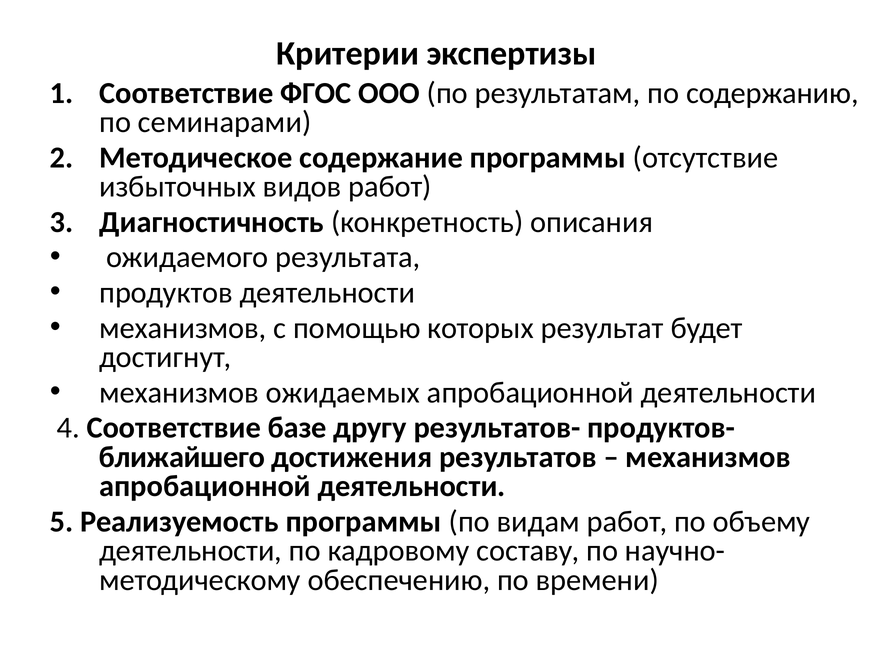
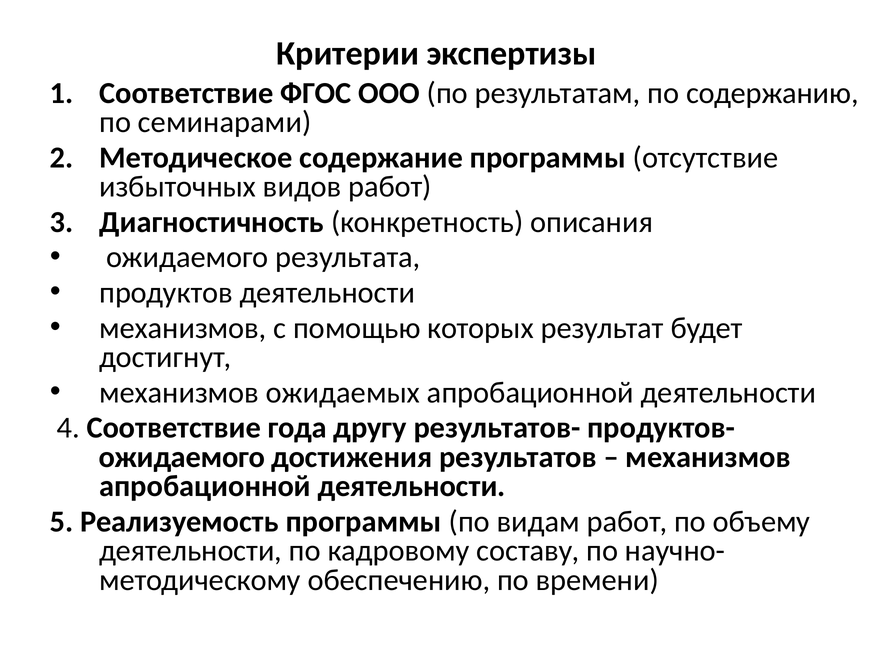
базе: базе -> года
ближайшего at (182, 457): ближайшего -> ожидаемого
